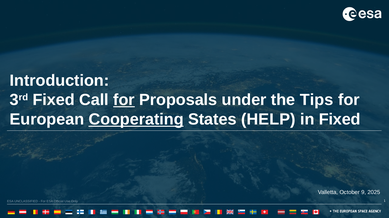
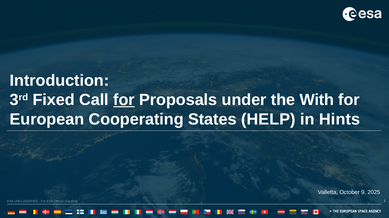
Tips: Tips -> With
Cooperating underline: present -> none
in Fixed: Fixed -> Hints
